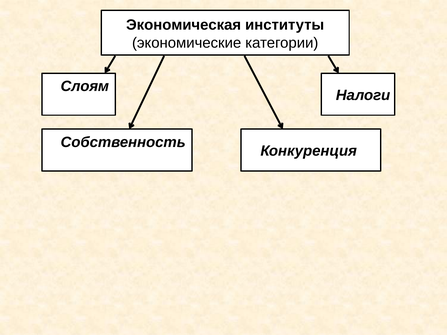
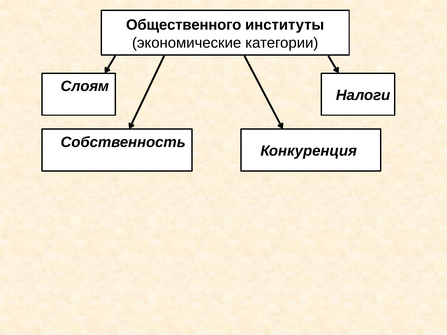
Экономическая: Экономическая -> Общественного
